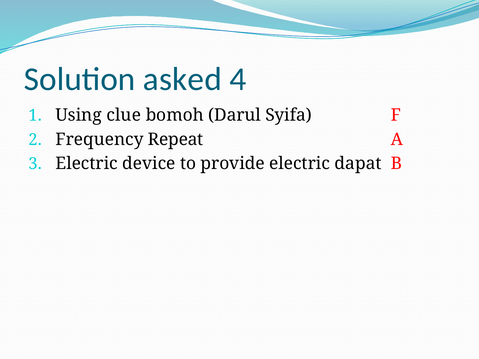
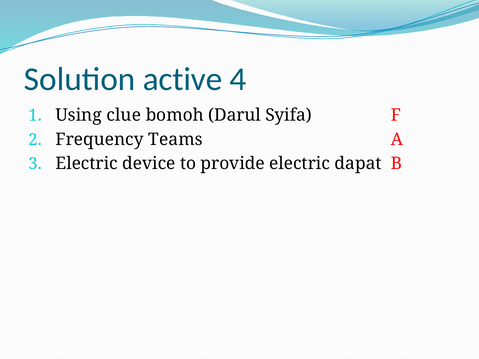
asked: asked -> active
Repeat: Repeat -> Teams
